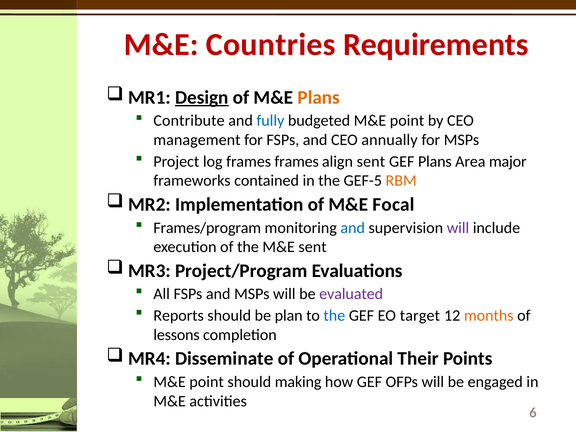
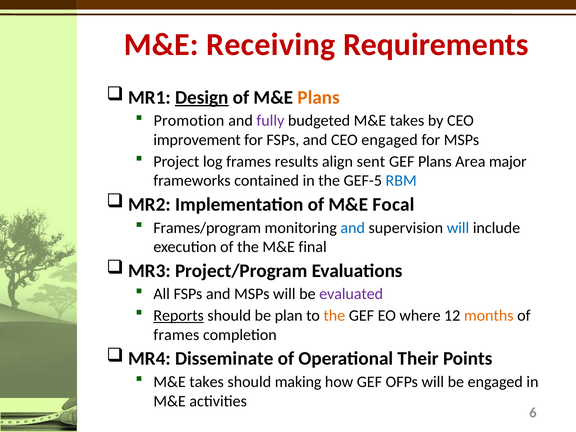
Countries: Countries -> Receiving
Contribute: Contribute -> Promotion
fully colour: blue -> purple
budgeted M&E point: point -> takes
management: management -> improvement
CEO annually: annually -> engaged
frames frames: frames -> results
RBM colour: orange -> blue
will at (458, 228) colour: purple -> blue
M&E sent: sent -> final
Reports underline: none -> present
the at (334, 316) colour: blue -> orange
target: target -> where
lessons at (177, 335): lessons -> frames
point at (207, 382): point -> takes
